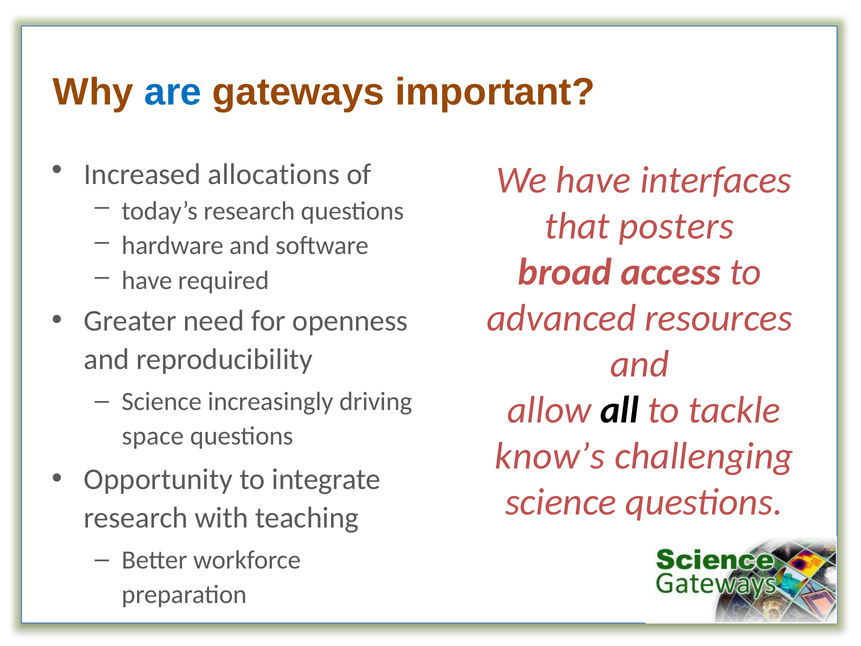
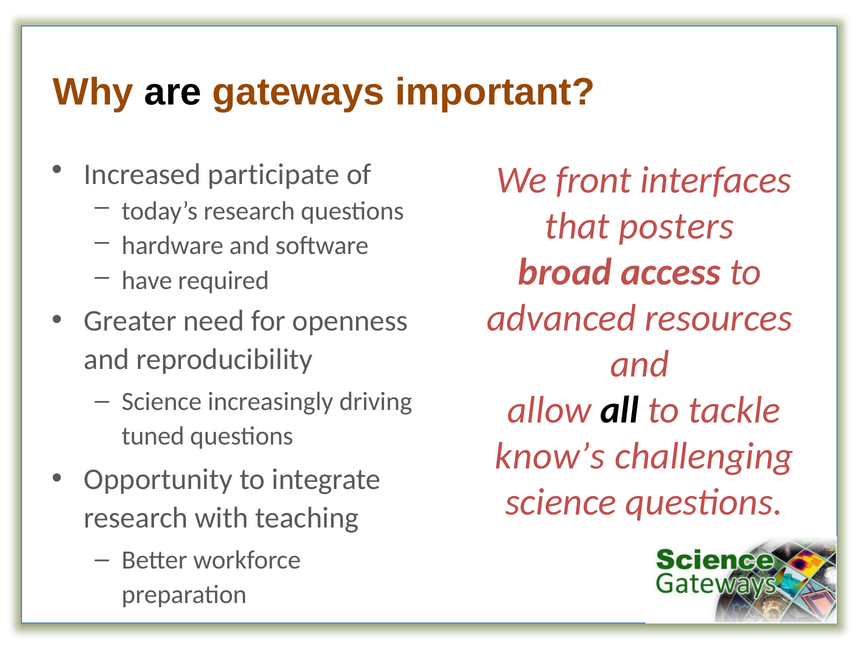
are colour: blue -> black
allocations: allocations -> participate
We have: have -> front
space: space -> tuned
